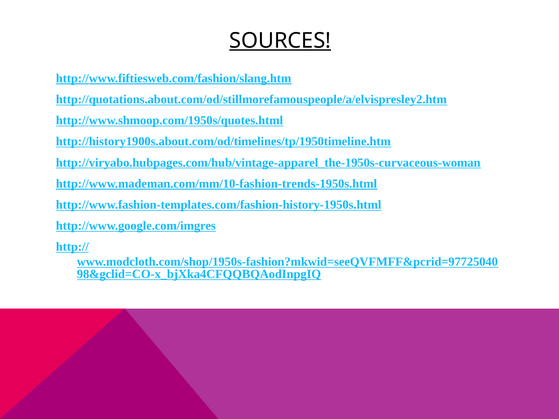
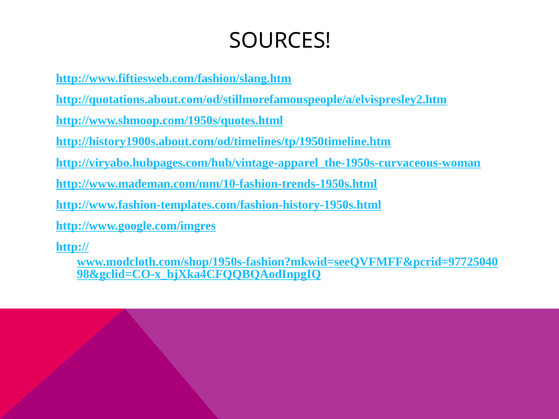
SOURCES underline: present -> none
